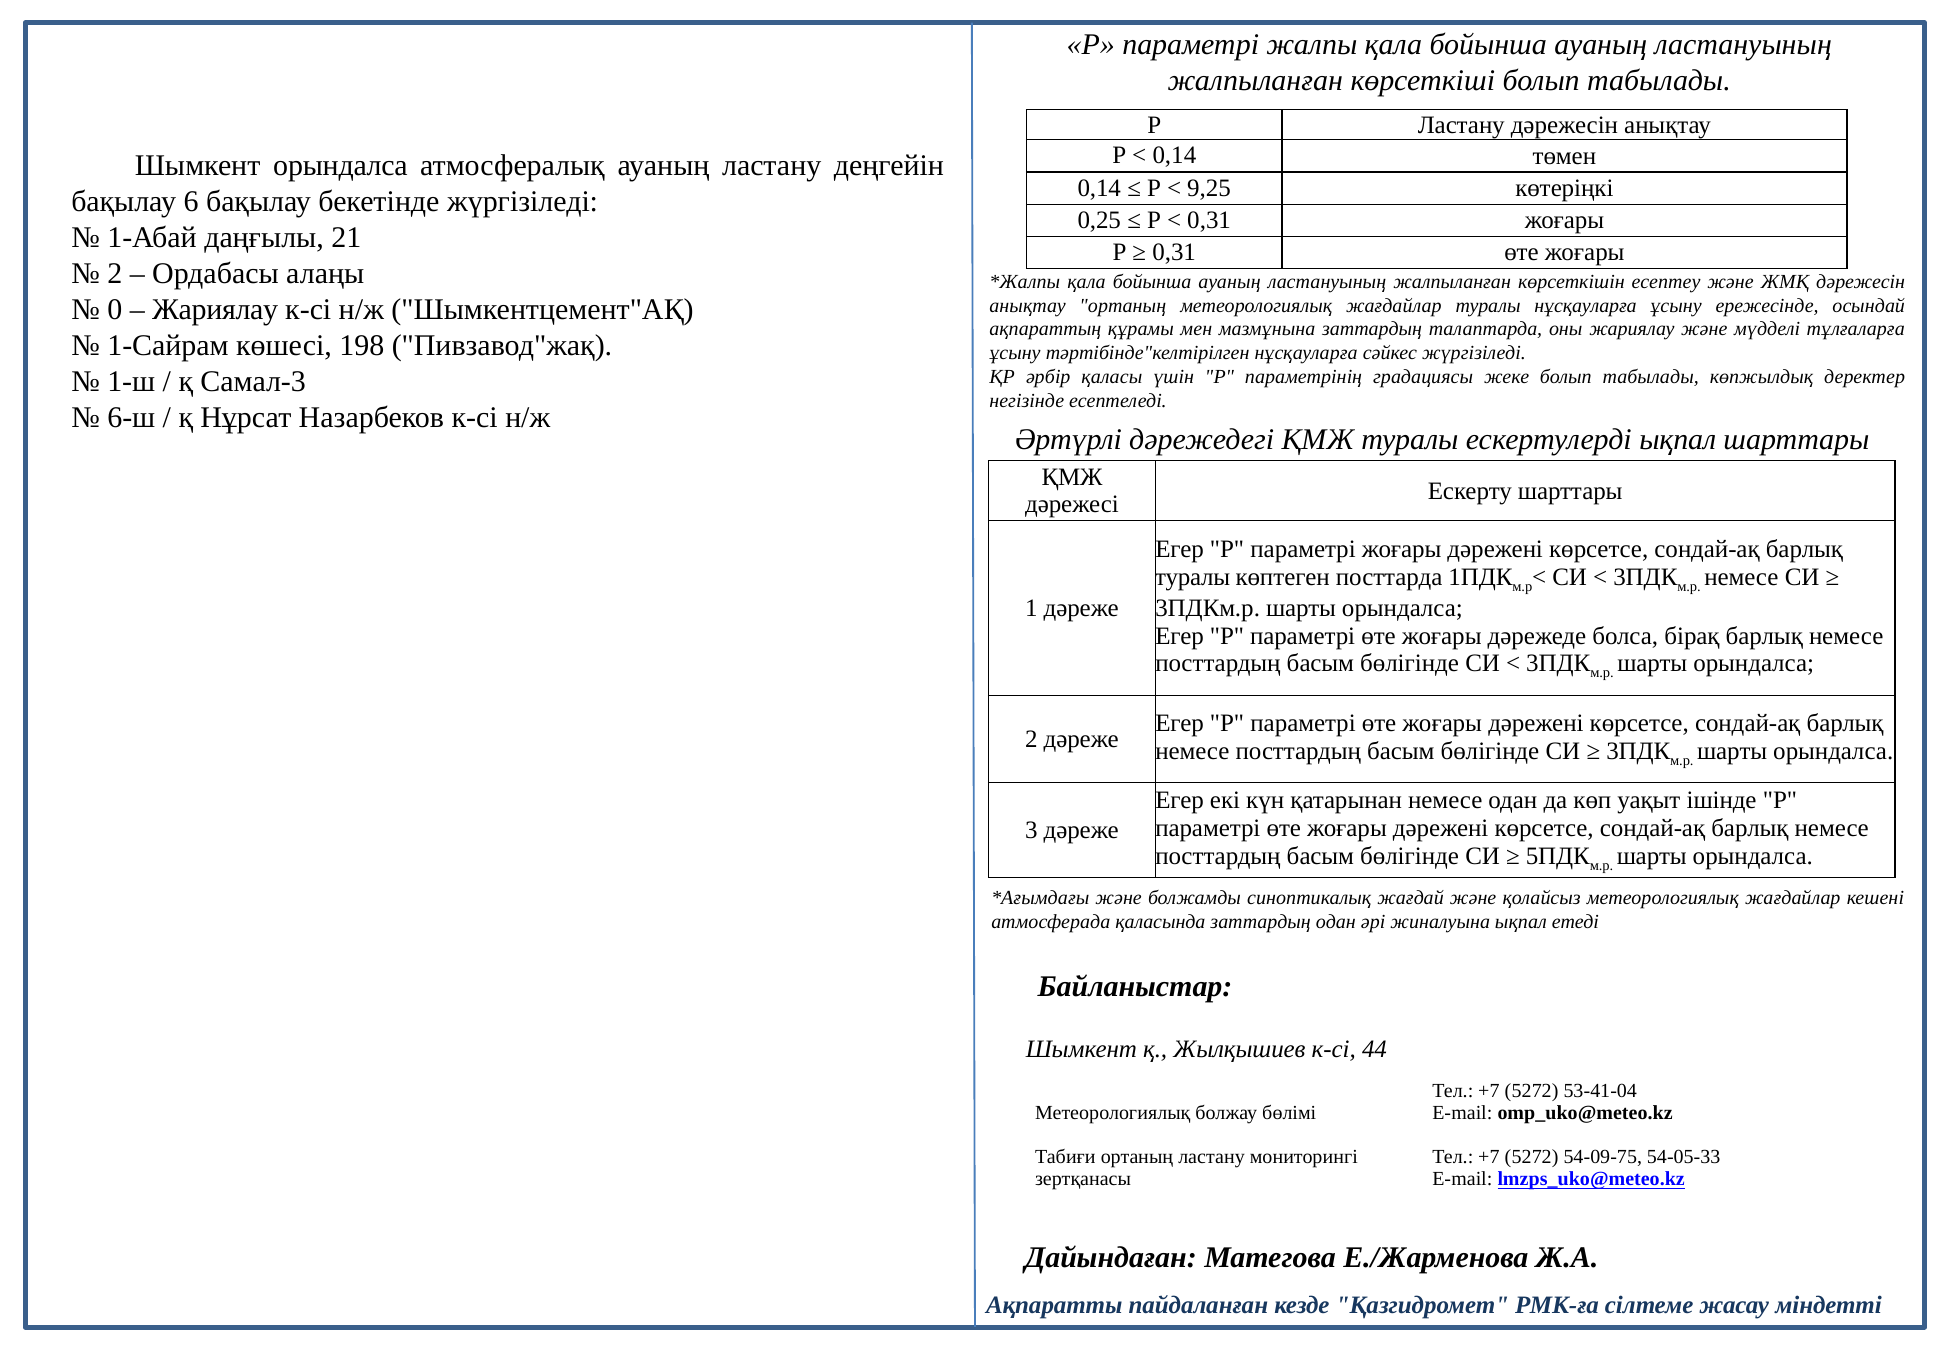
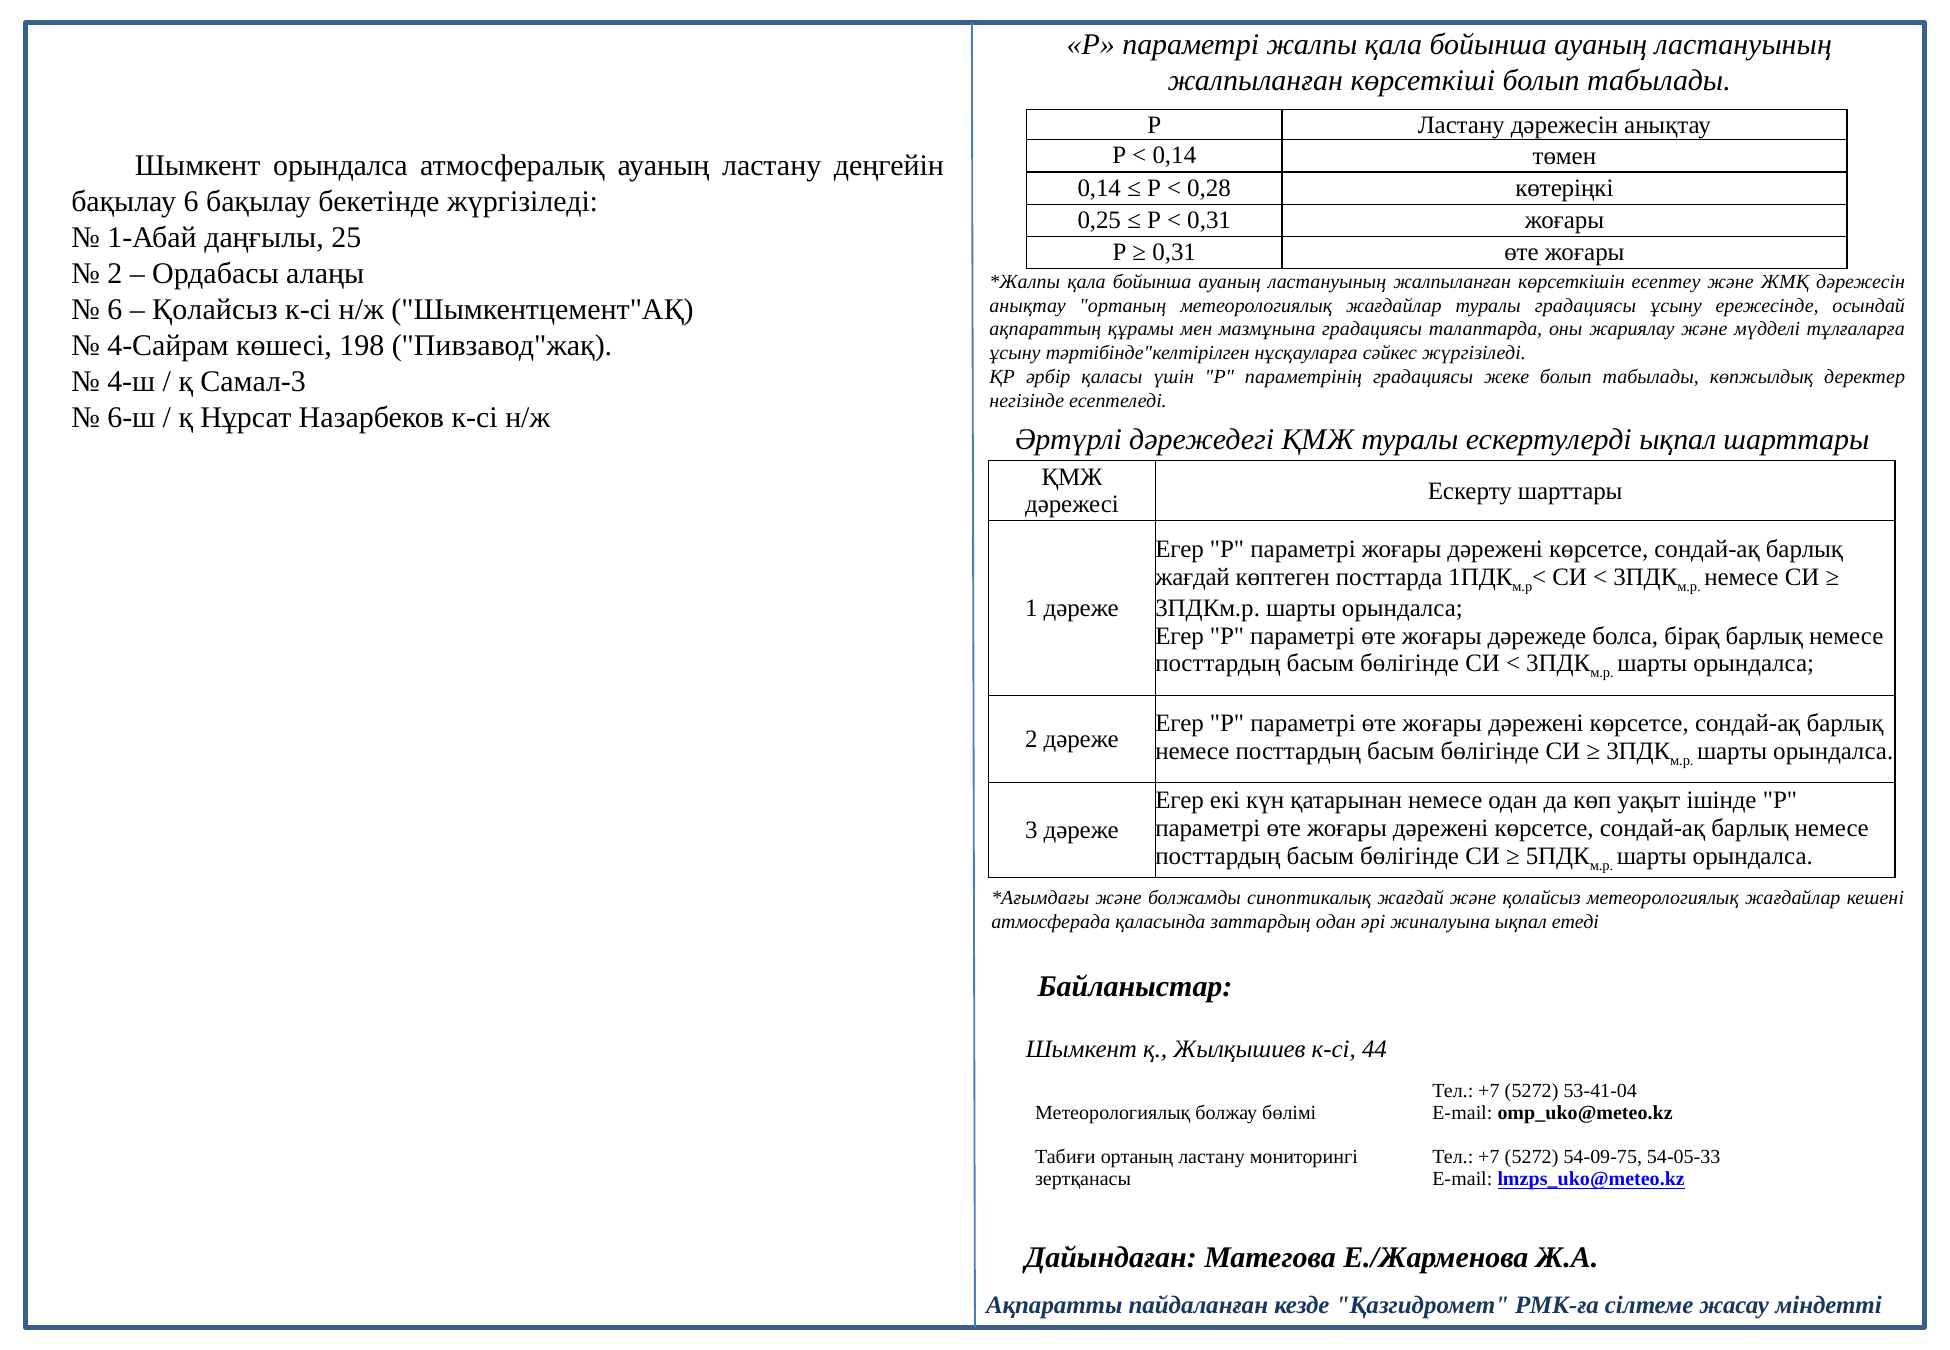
9,25: 9,25 -> 0,28
21: 21 -> 25
0 at (115, 309): 0 -> 6
Жариялау at (215, 309): Жариялау -> Қолайсыз
туралы нұсқауларға: нұсқауларға -> градациясы
мазмұнына заттардың: заттардың -> градациясы
1-Сайрам: 1-Сайрам -> 4-Сайрам
1-ш: 1-ш -> 4-ш
туралы at (1193, 577): туралы -> жағдай
